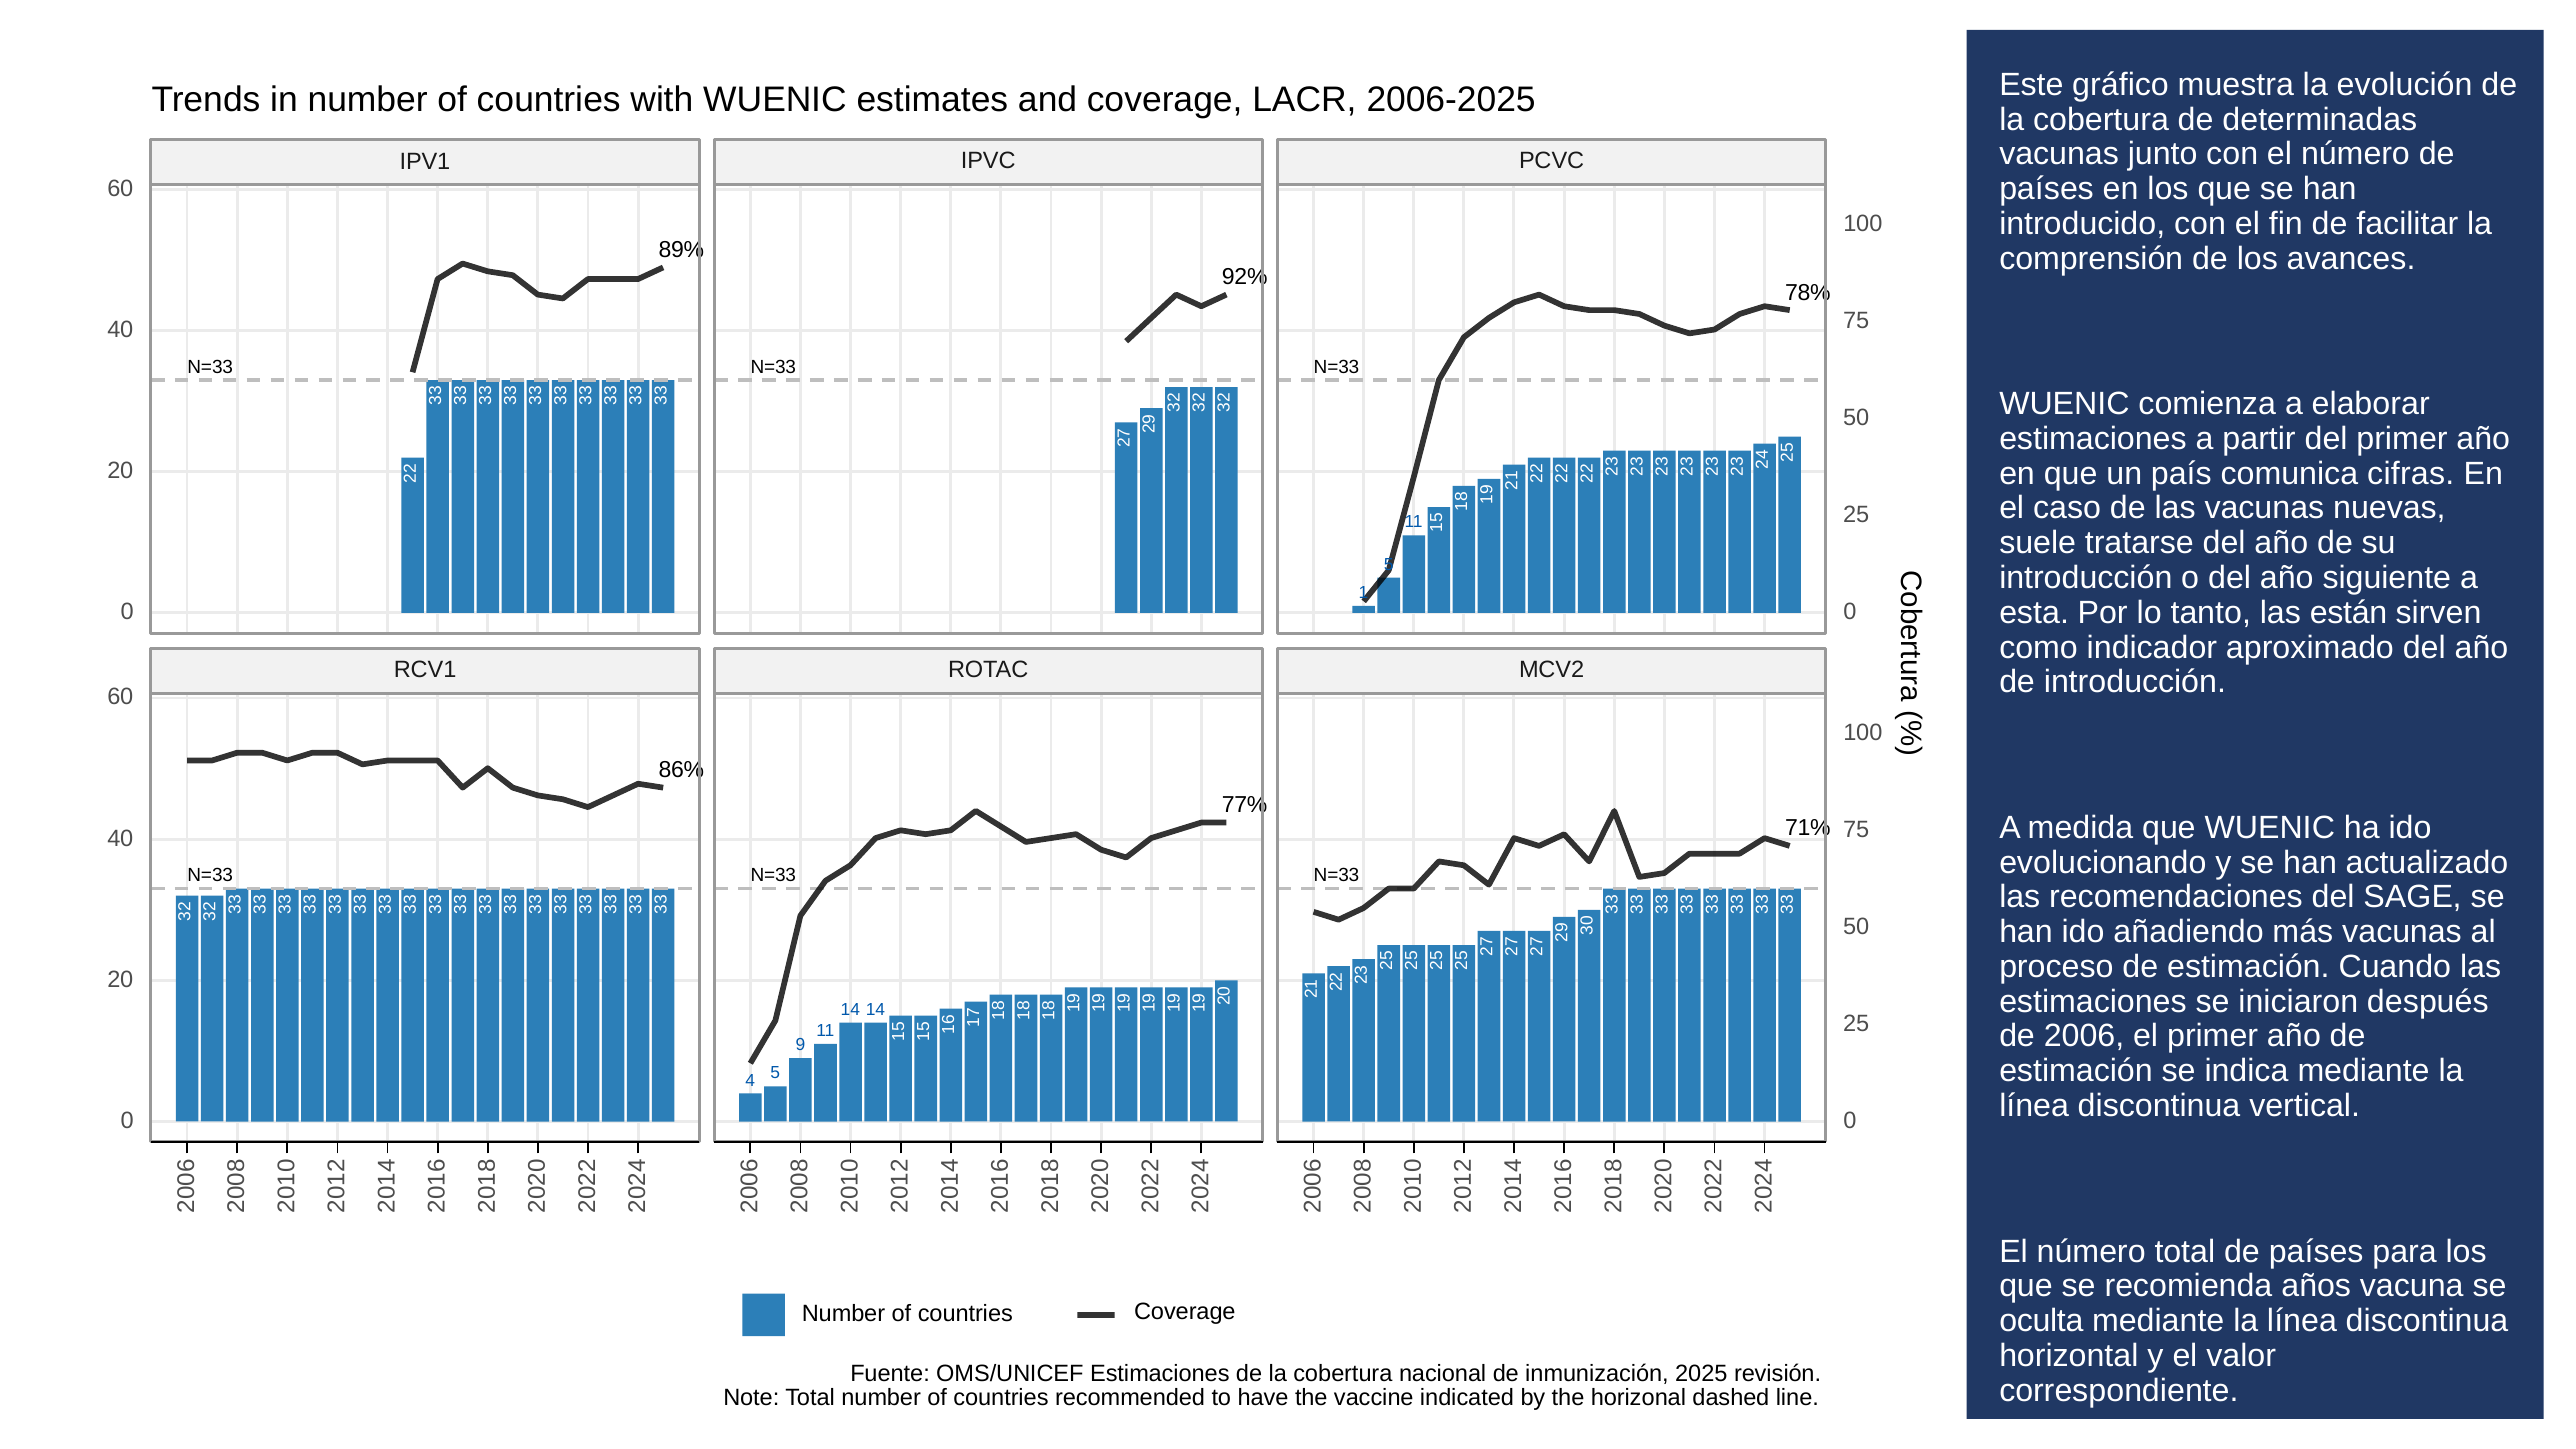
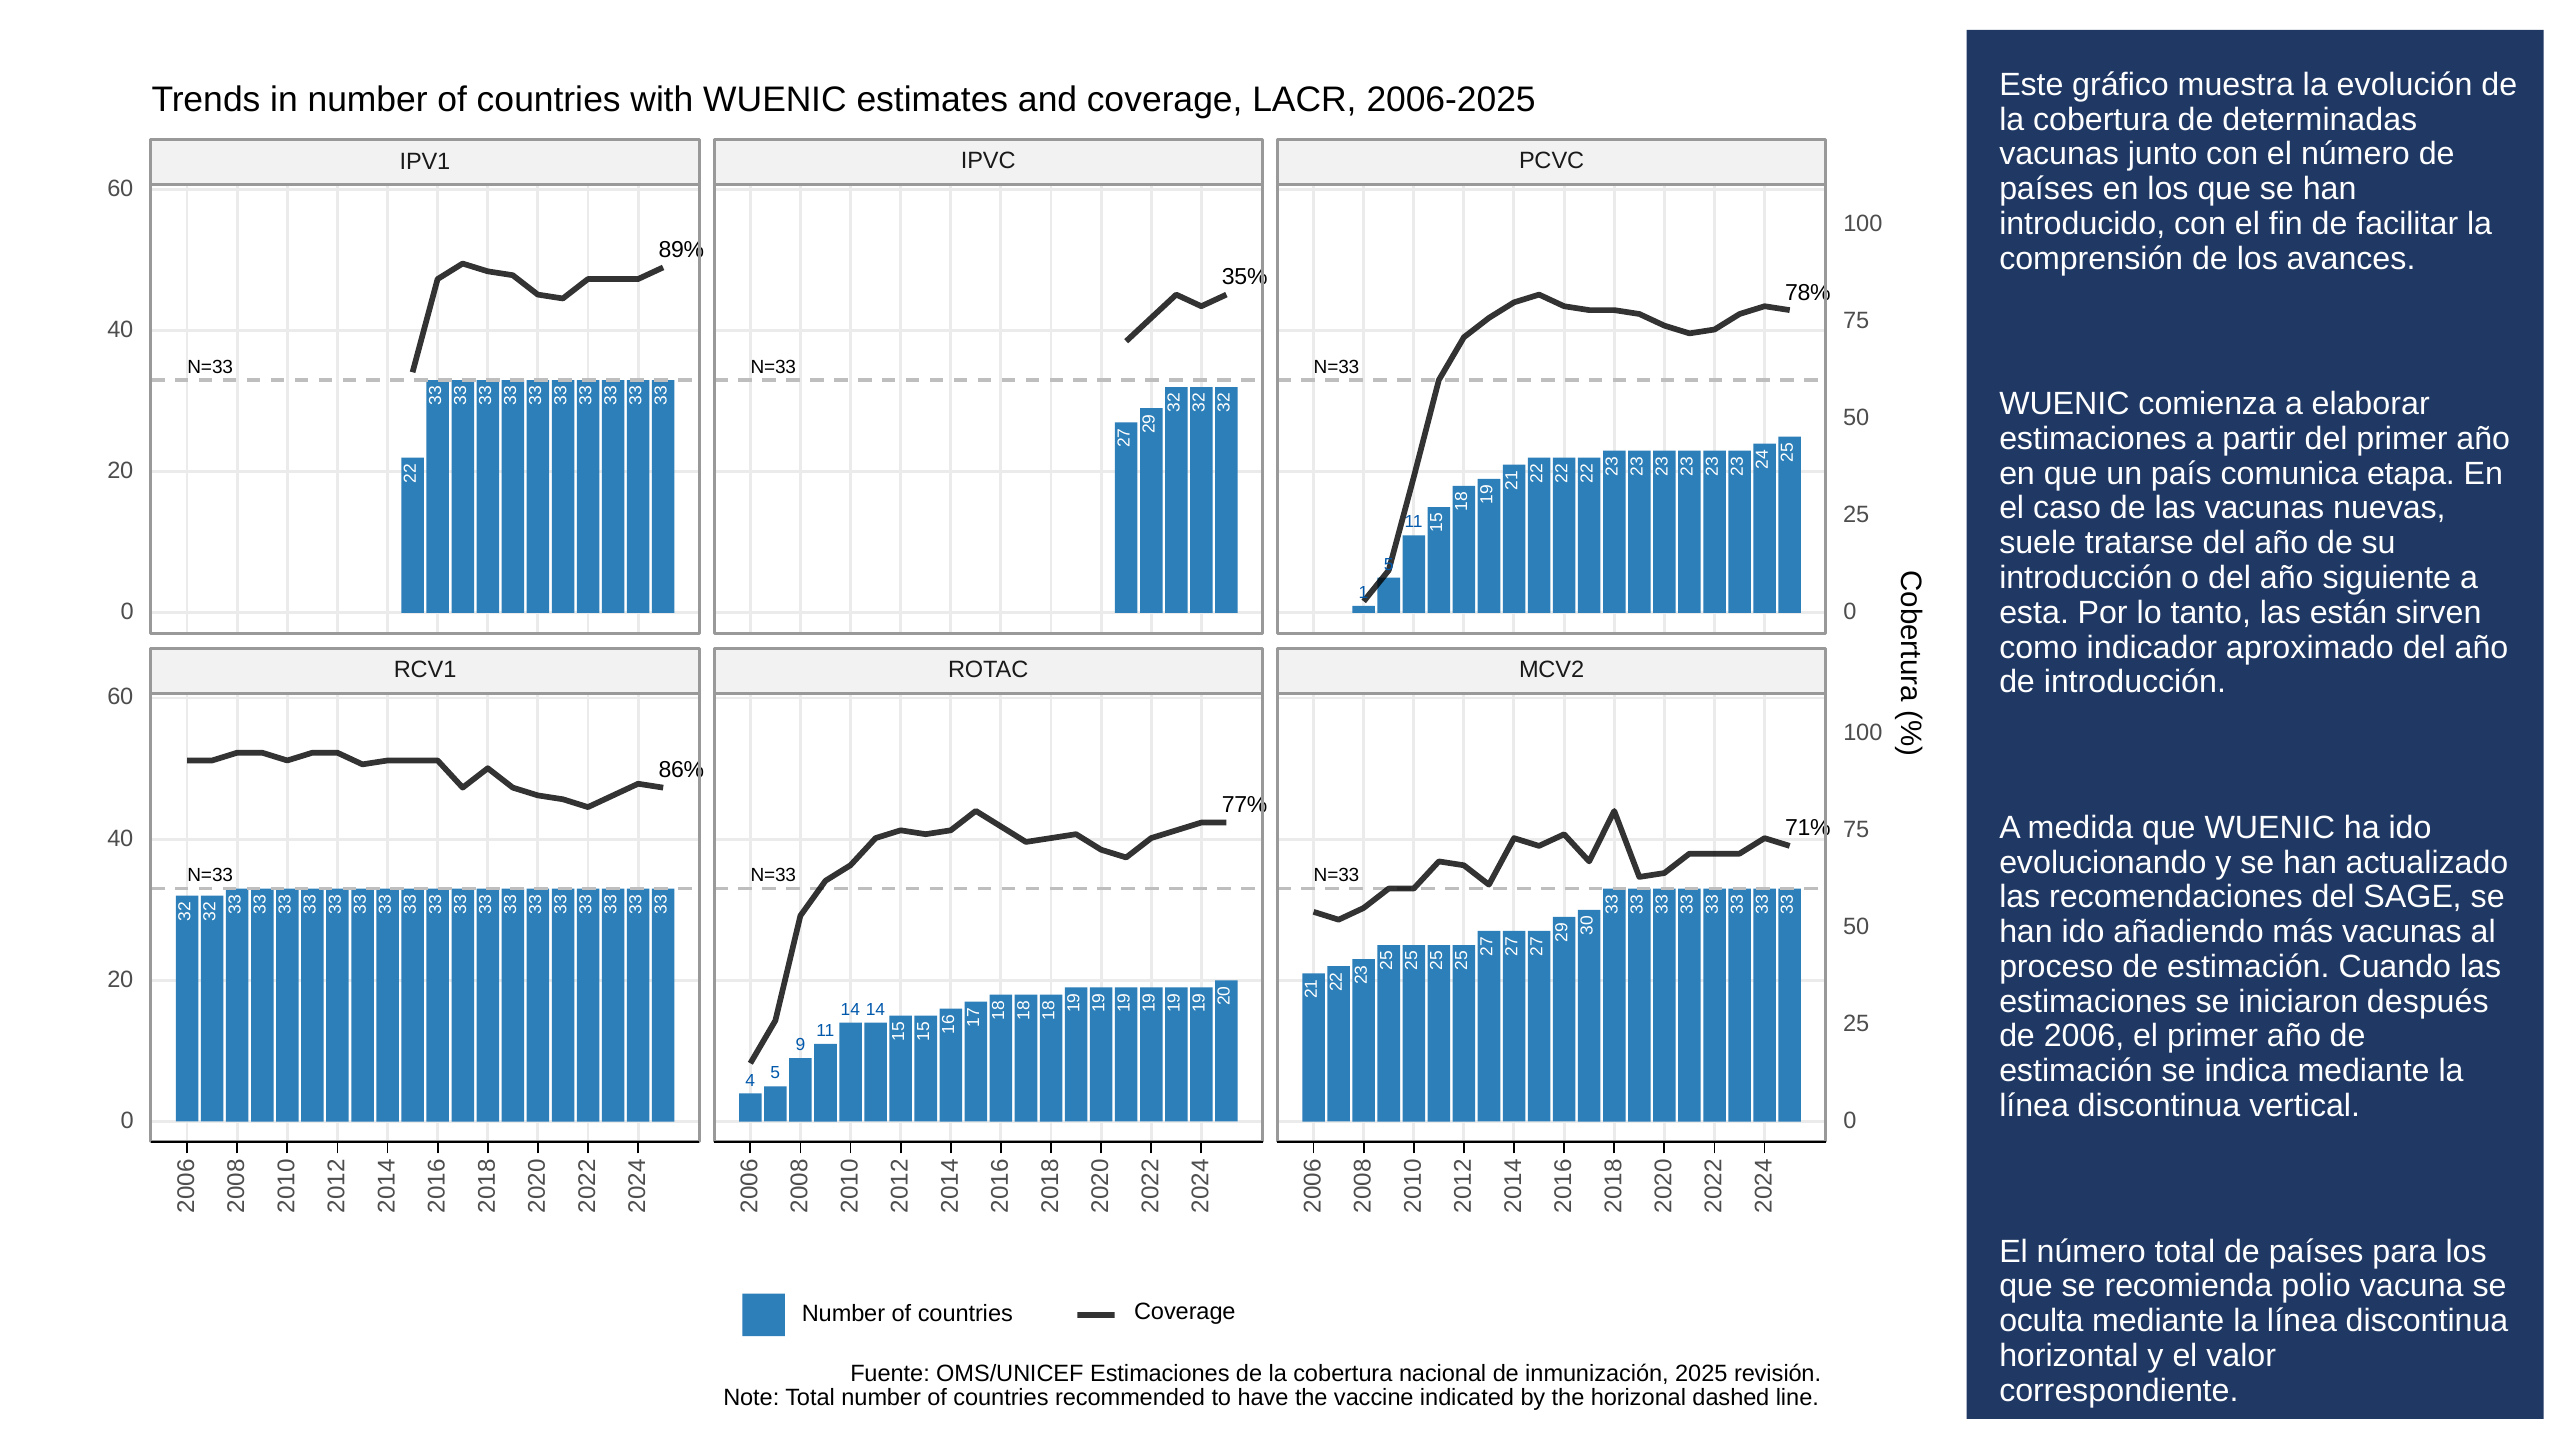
92%: 92% -> 35%
cifras: cifras -> etapa
años: años -> polio
